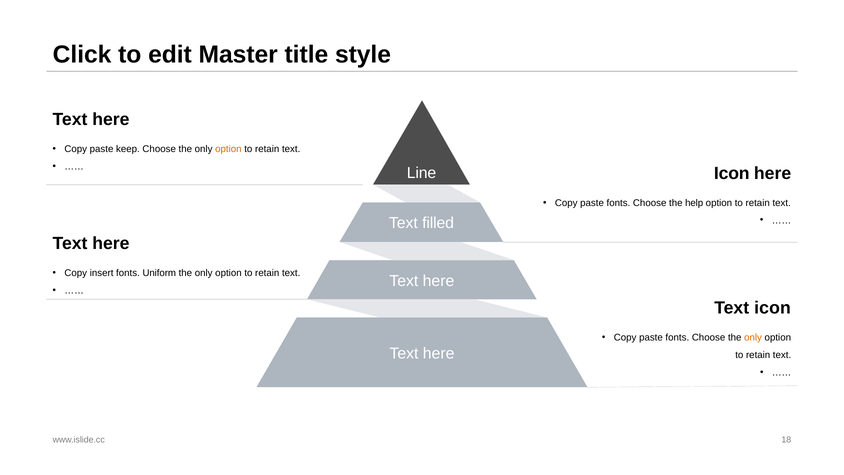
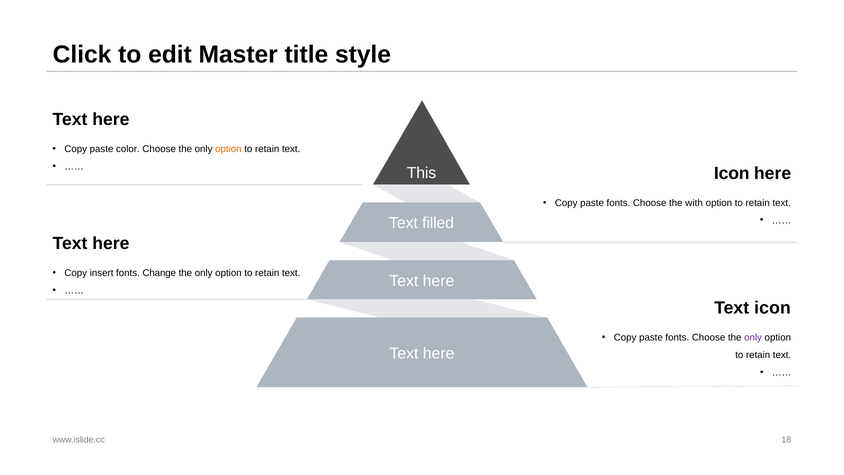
keep: keep -> color
Line: Line -> This
help: help -> with
Uniform: Uniform -> Change
only at (753, 337) colour: orange -> purple
